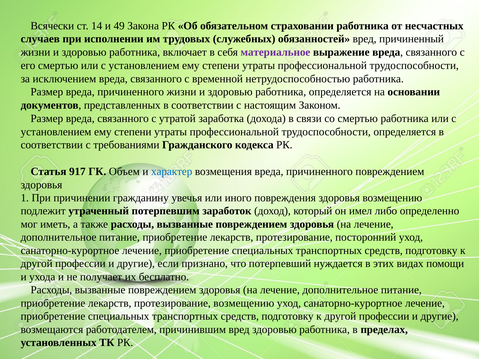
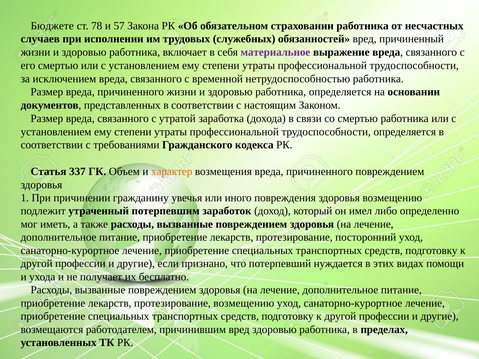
Всячески: Всячески -> Бюджете
14: 14 -> 78
49: 49 -> 57
917: 917 -> 337
характер colour: blue -> orange
